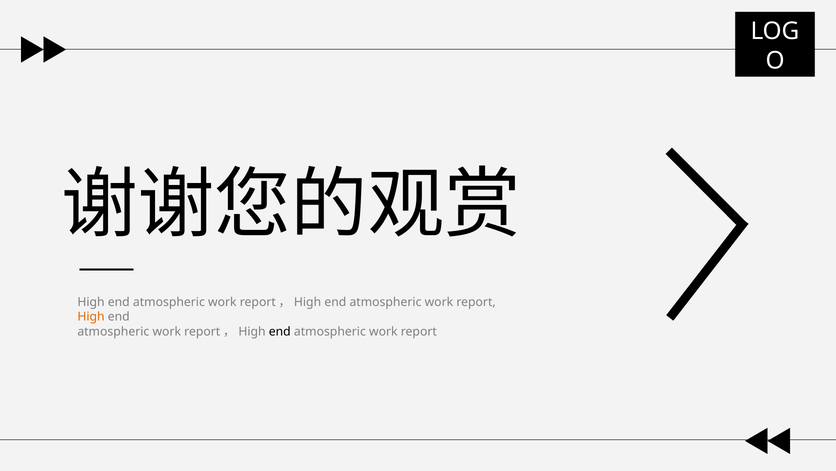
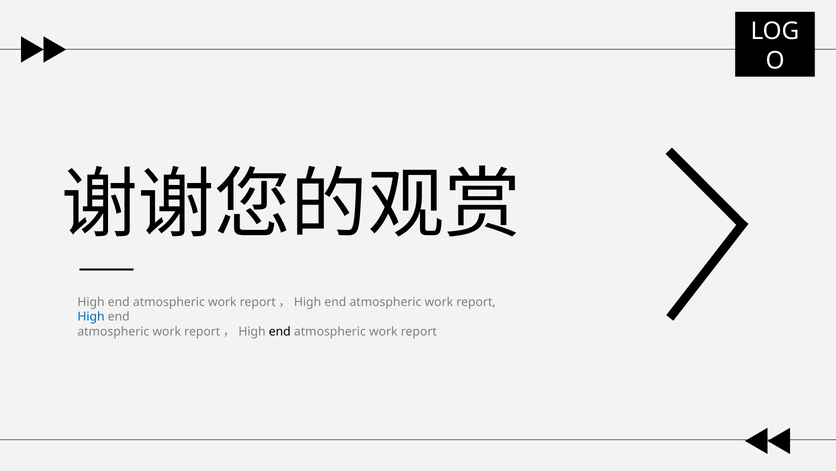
High at (91, 316) colour: orange -> blue
